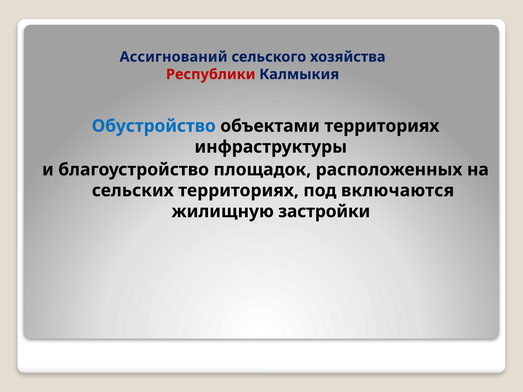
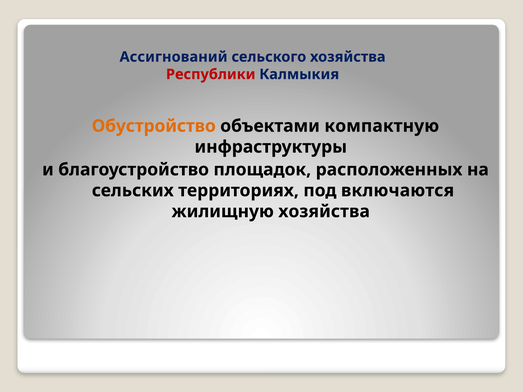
Обустройство colour: blue -> orange
объектами территориях: территориях -> компактную
жилищную застройки: застройки -> хозяйства
